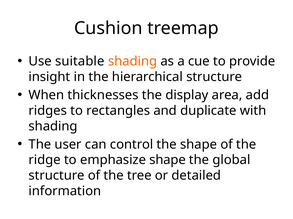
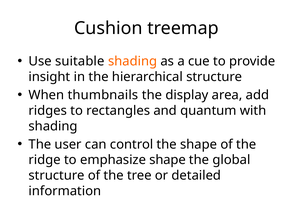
thicknesses: thicknesses -> thumbnails
duplicate: duplicate -> quantum
